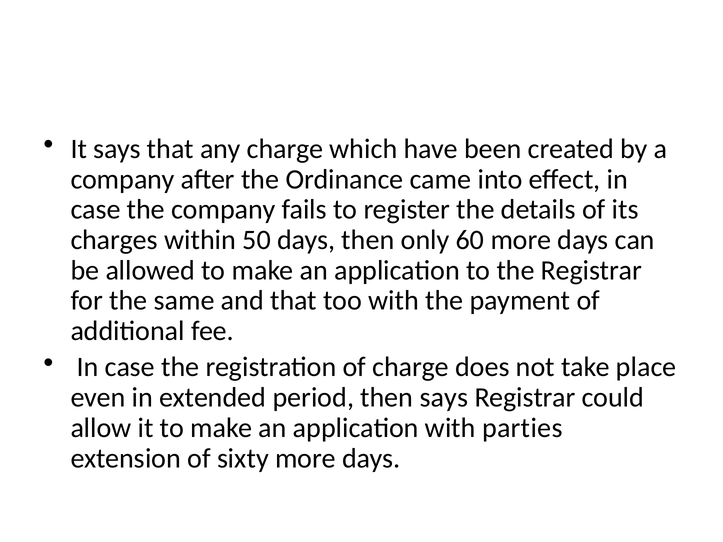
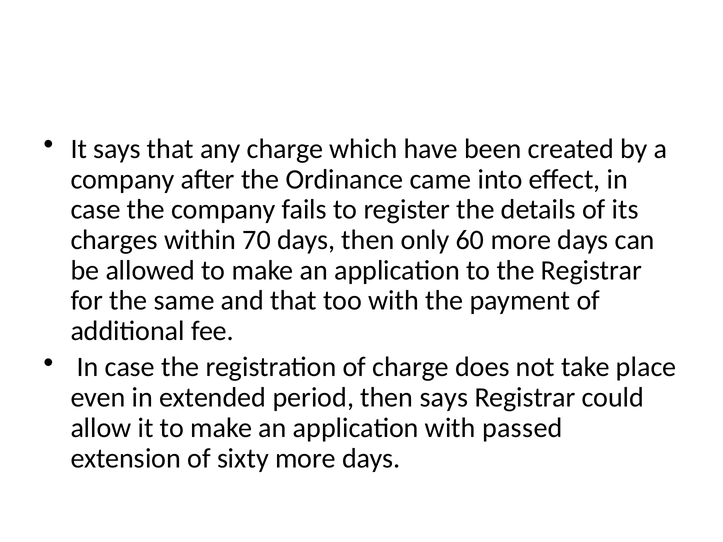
50: 50 -> 70
parties: parties -> passed
